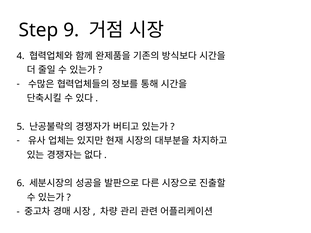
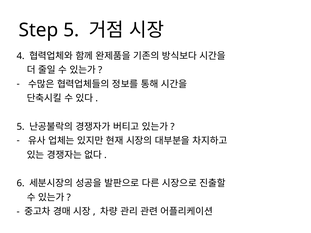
Step 9: 9 -> 5
